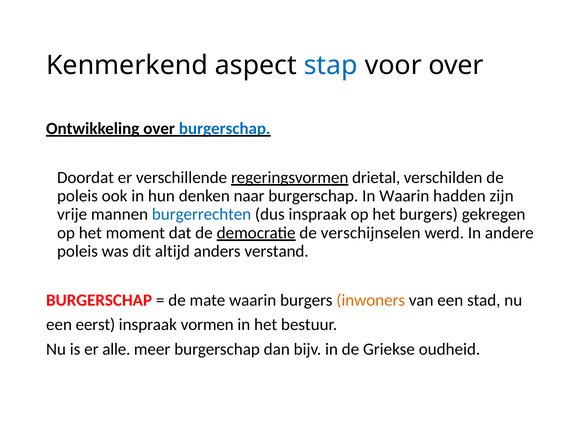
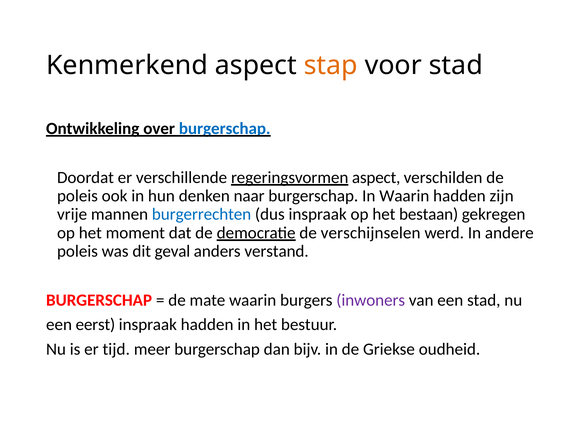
stap colour: blue -> orange
voor over: over -> stad
regeringsvormen drietal: drietal -> aspect
het burgers: burgers -> bestaan
altijd: altijd -> geval
inwoners colour: orange -> purple
inspraak vormen: vormen -> hadden
alle: alle -> tijd
